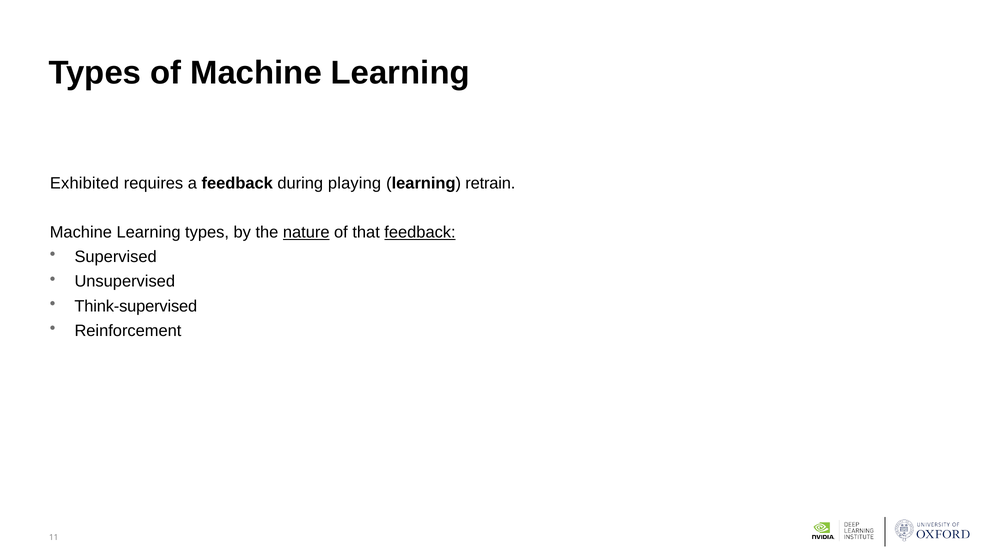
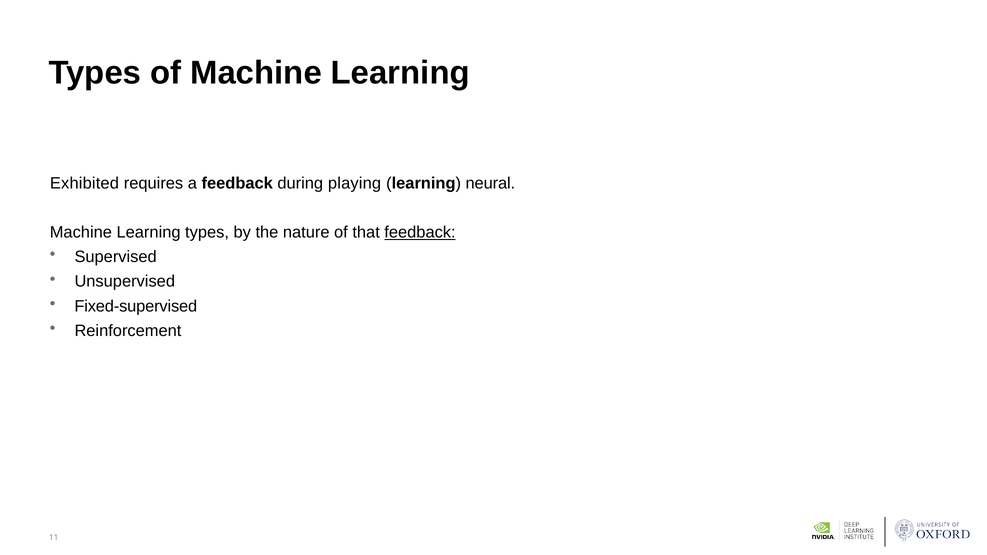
retrain: retrain -> neural
nature underline: present -> none
Think-supervised: Think-supervised -> Fixed-supervised
